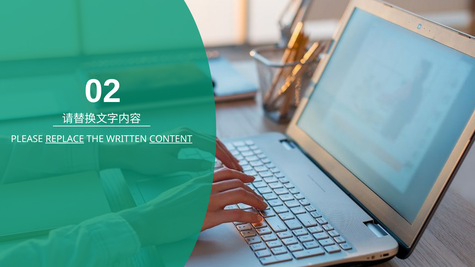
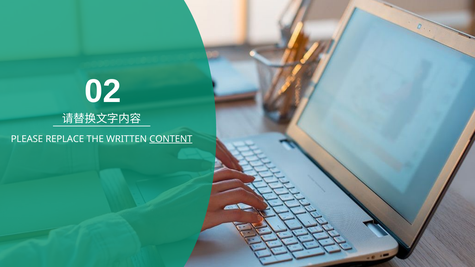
REPLACE underline: present -> none
